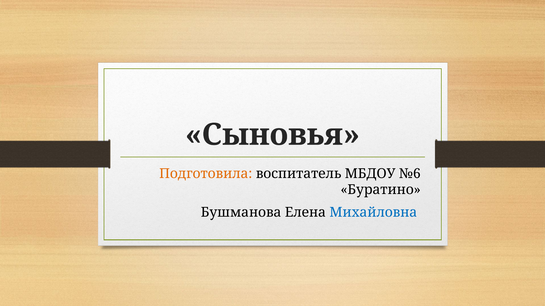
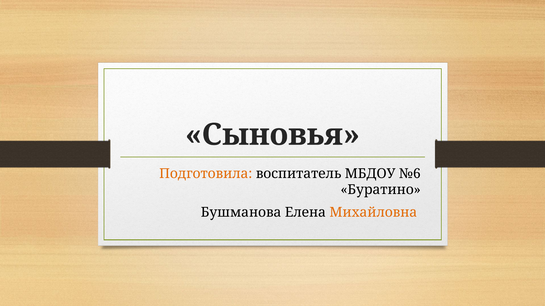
Михайловна colour: blue -> orange
